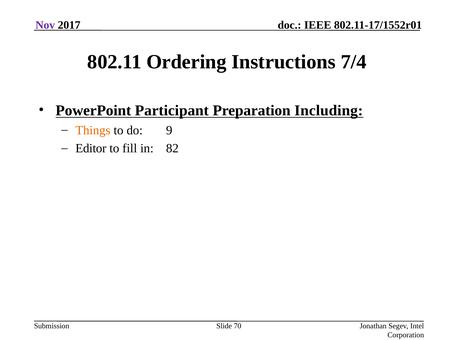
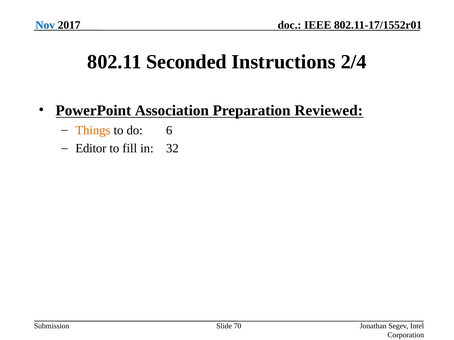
Nov colour: purple -> blue
Ordering: Ordering -> Seconded
7/4: 7/4 -> 2/4
Participant: Participant -> Association
Including: Including -> Reviewed
9: 9 -> 6
82: 82 -> 32
